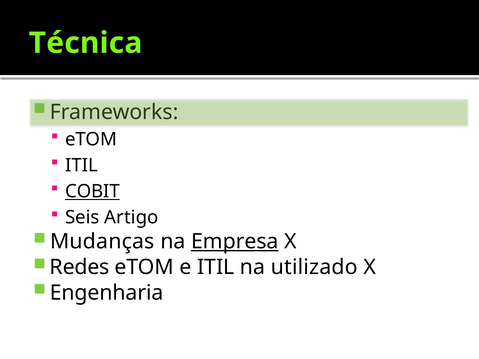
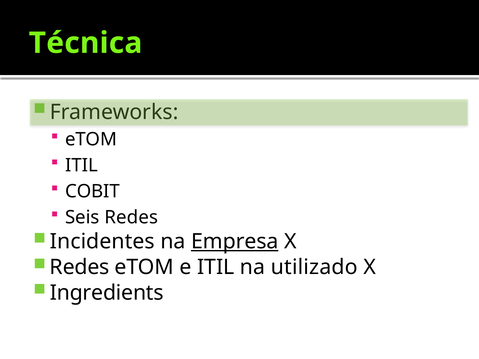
COBIT underline: present -> none
Seis Artigo: Artigo -> Redes
Mudanças: Mudanças -> Incidentes
Engenharia: Engenharia -> Ingredients
